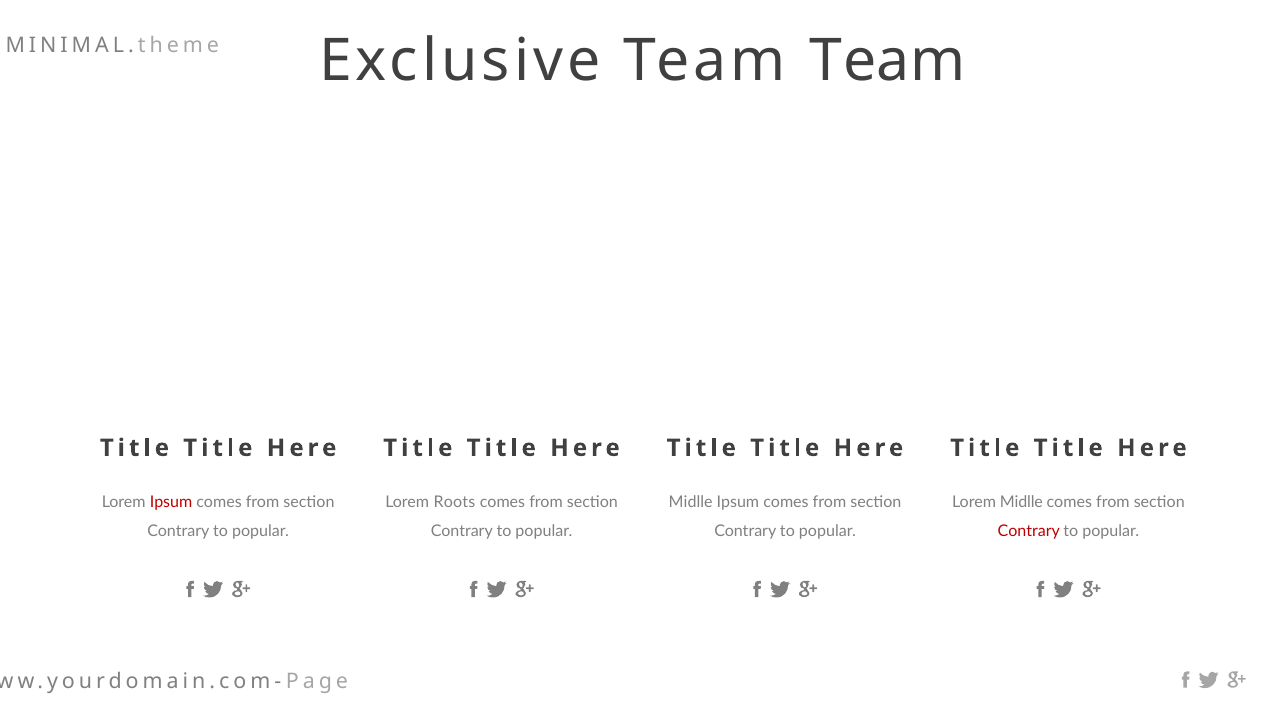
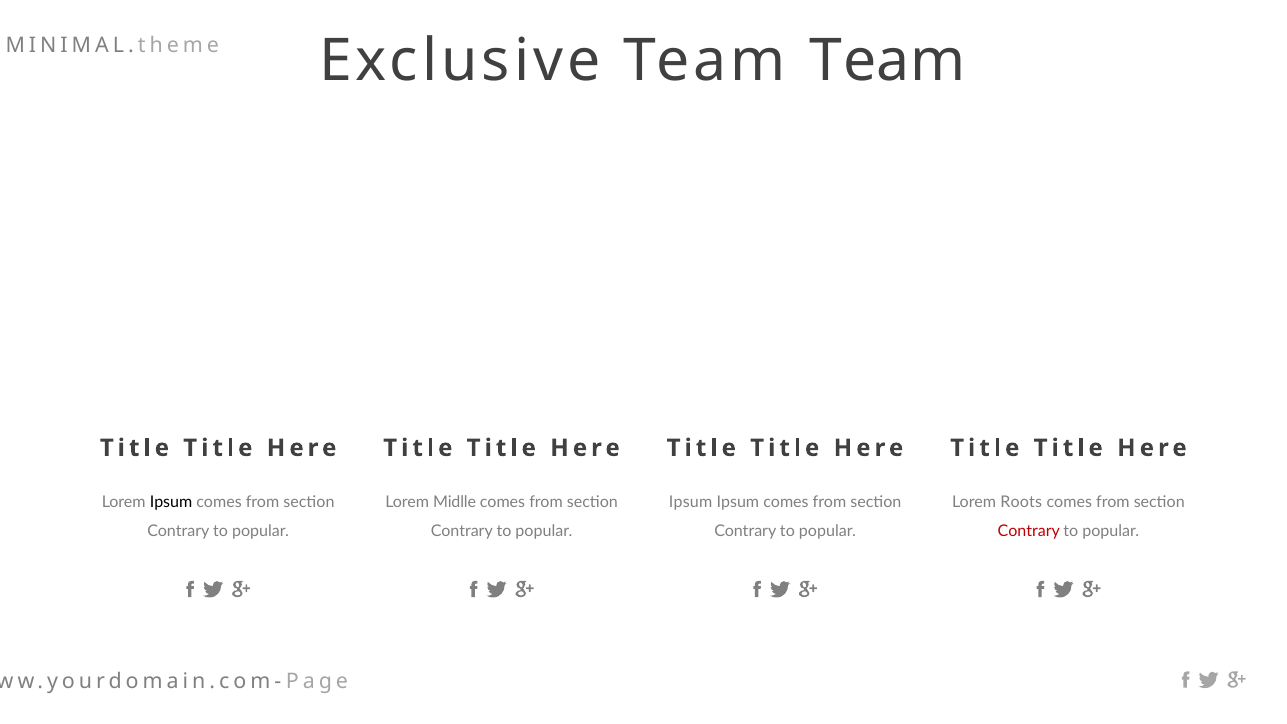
Ipsum at (171, 502) colour: red -> black
Roots: Roots -> Midlle
Midlle at (691, 502): Midlle -> Ipsum
Lorem Midlle: Midlle -> Roots
